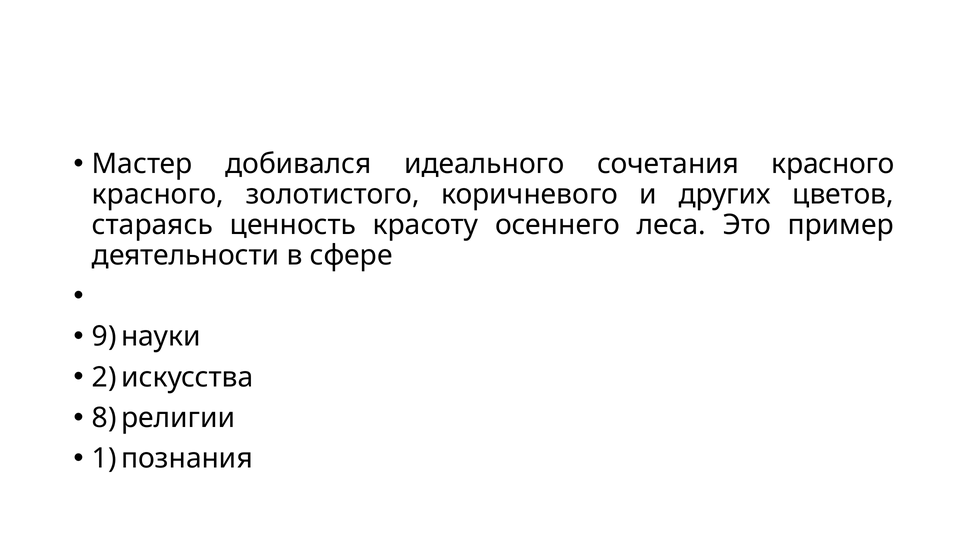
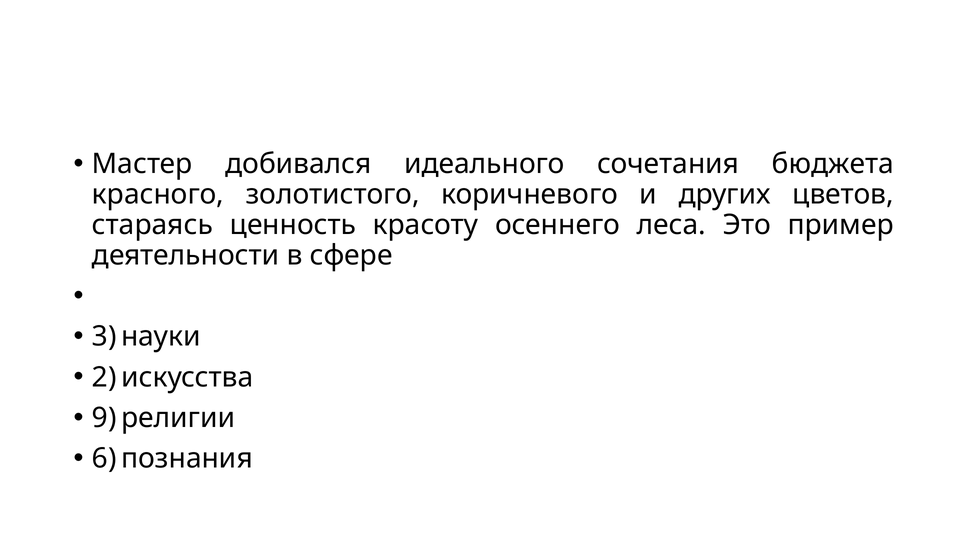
сочетания красного: красного -> бюджета
9: 9 -> 3
8: 8 -> 9
1: 1 -> 6
